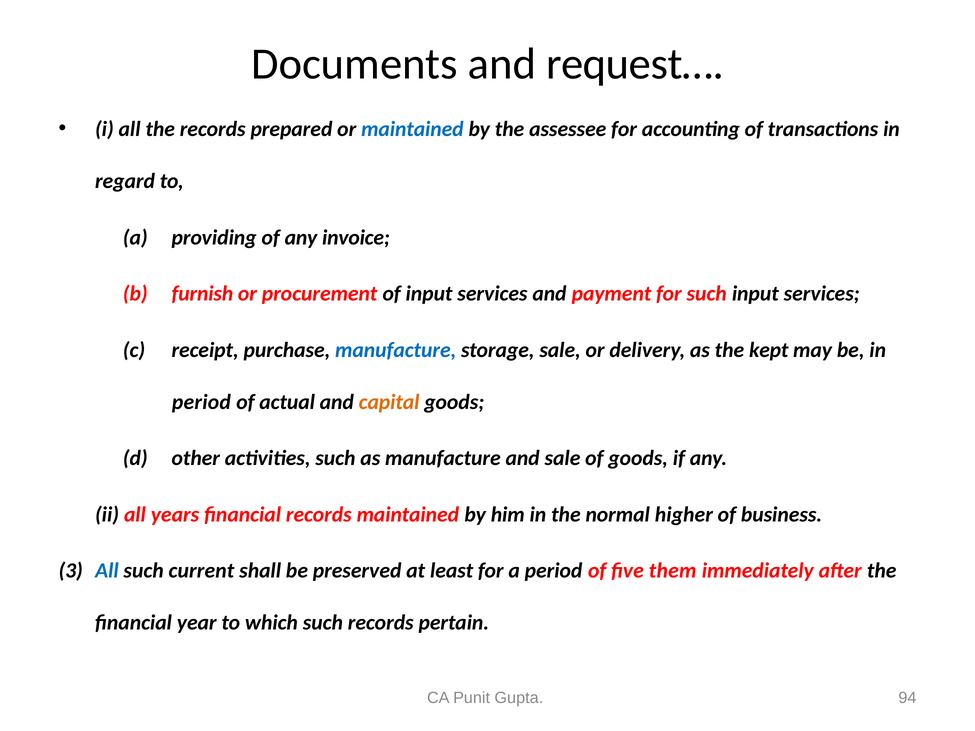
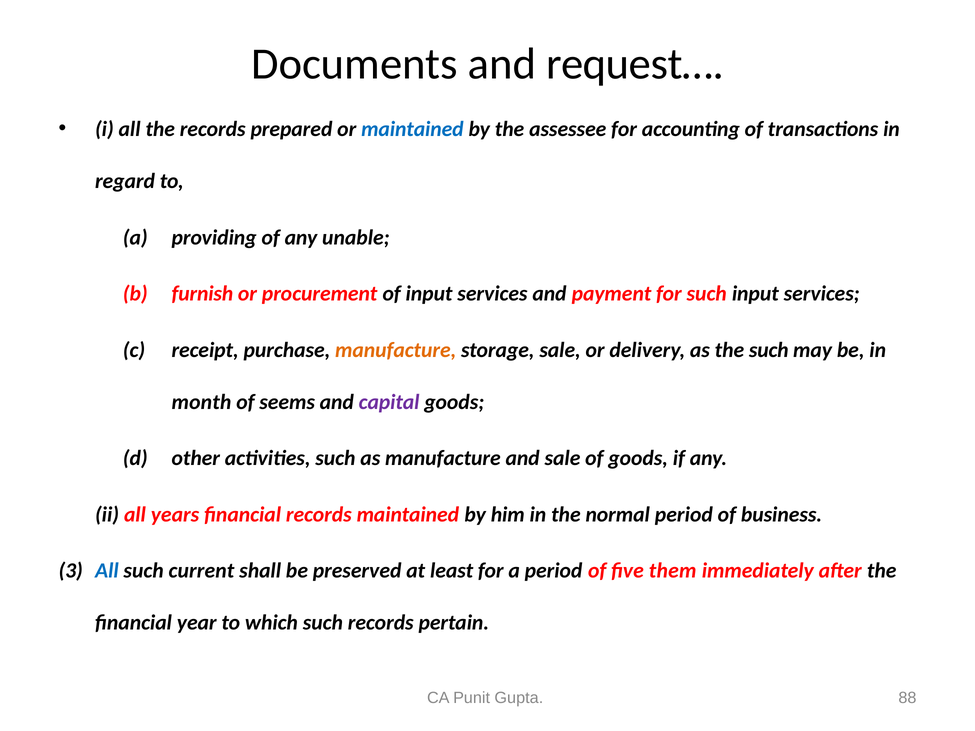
invoice: invoice -> unable
manufacture at (396, 350) colour: blue -> orange
the kept: kept -> such
period at (201, 402): period -> month
actual: actual -> seems
capital colour: orange -> purple
normal higher: higher -> period
94: 94 -> 88
